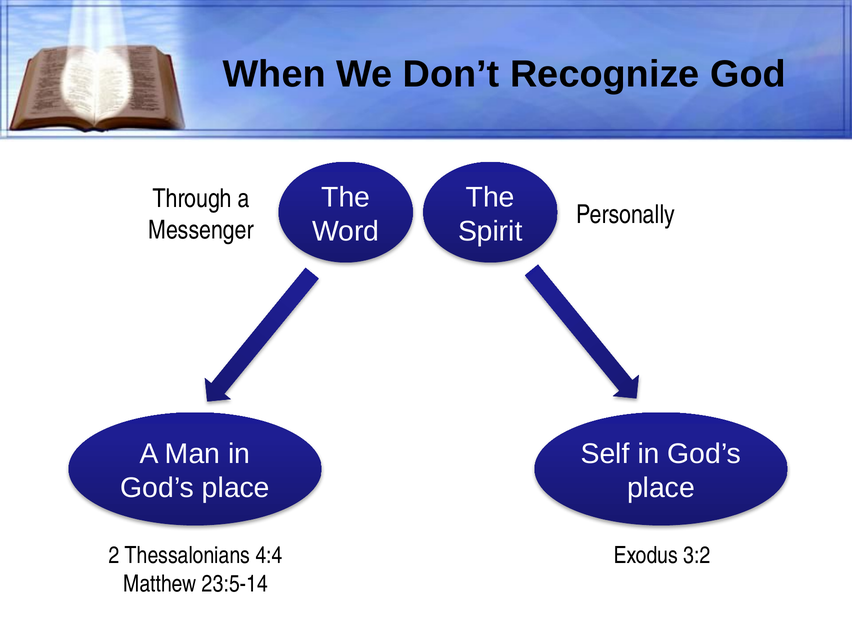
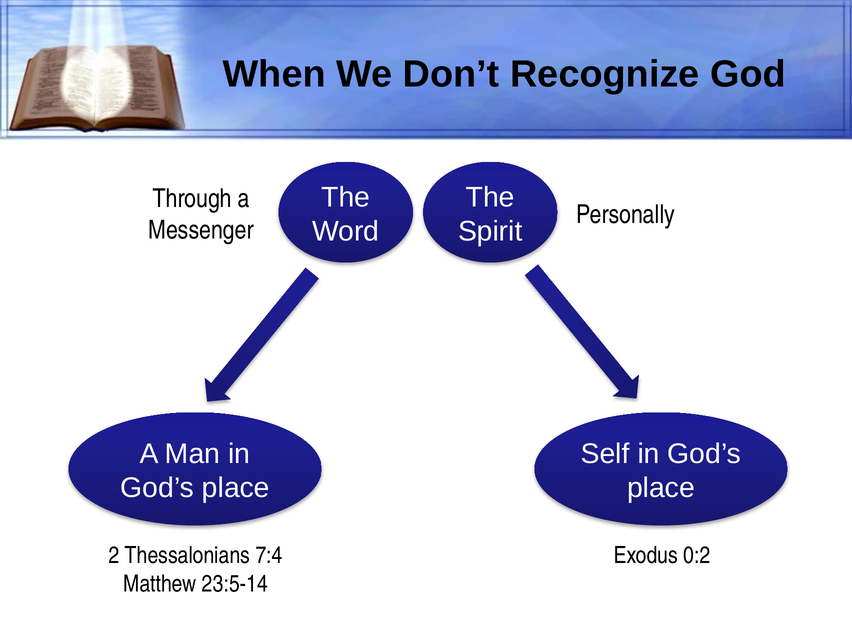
4:4: 4:4 -> 7:4
3:2: 3:2 -> 0:2
